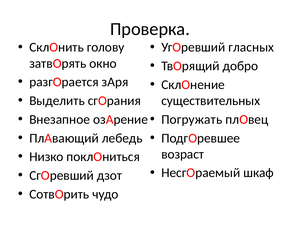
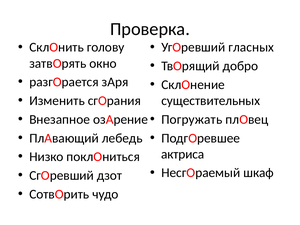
Выделить: Выделить -> Изменить
возраст: возраст -> актриса
